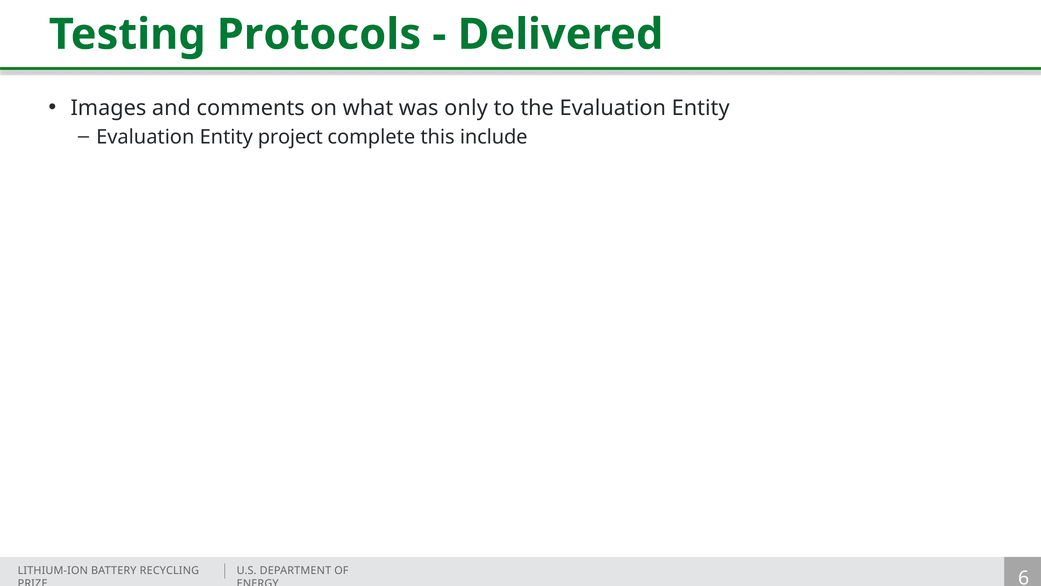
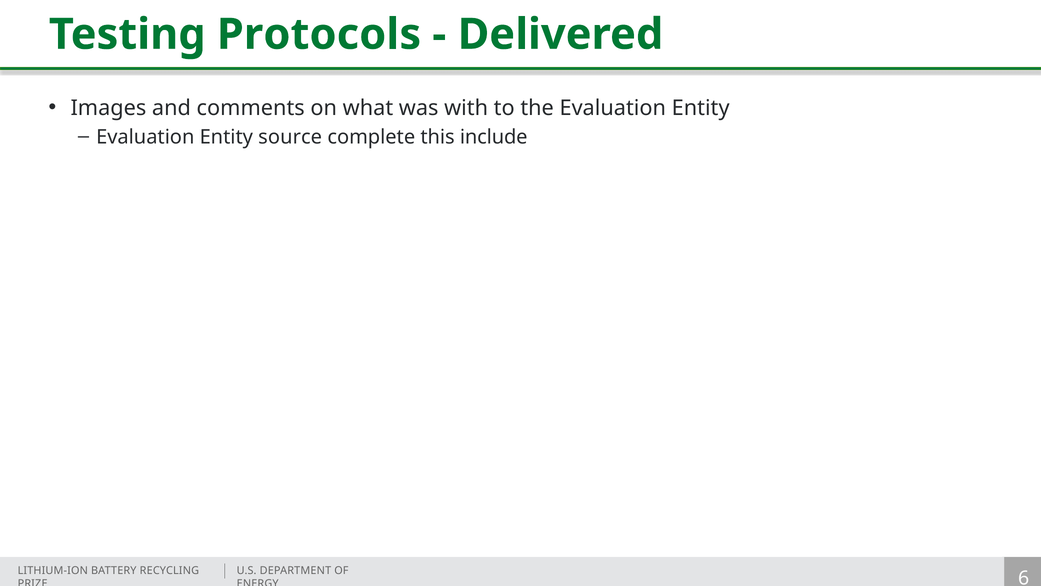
only: only -> with
project: project -> source
